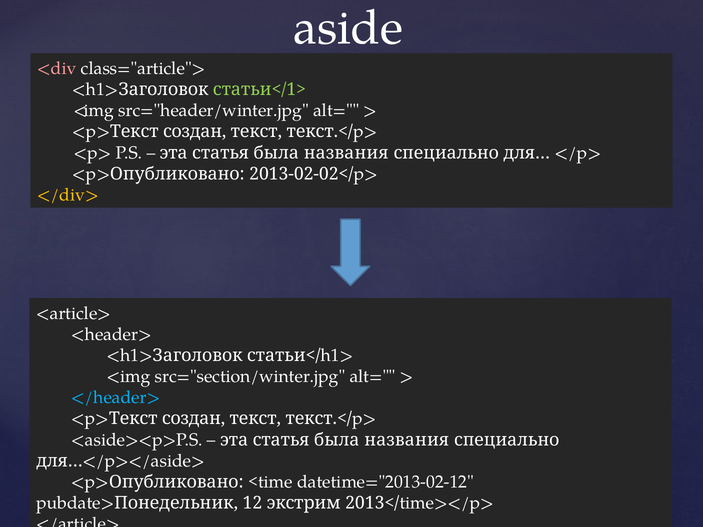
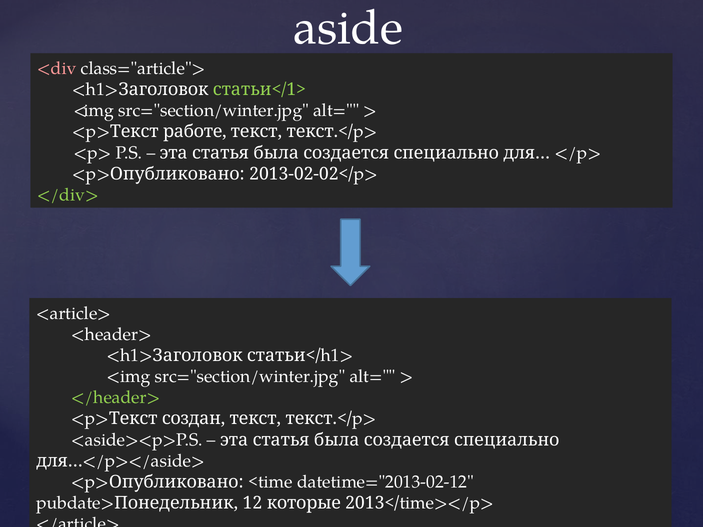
src="header/winter.jpg at (214, 111): src="header/winter.jpg -> src="section/winter.jpg
создан at (195, 132): создан -> работе
названия at (346, 153): названия -> создается
</div> colour: yellow -> light green
</header> colour: light blue -> light green
названия at (407, 440): названия -> создается
экстрим: экстрим -> которые
